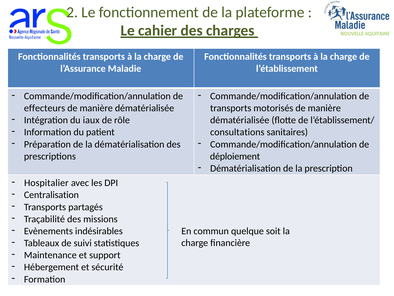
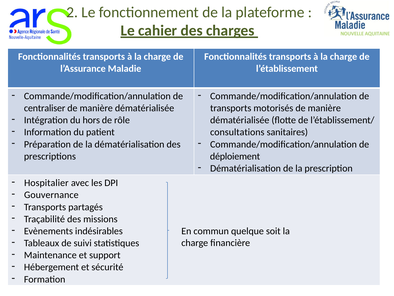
effecteurs: effecteurs -> centraliser
iaux: iaux -> hors
Centralisation: Centralisation -> Gouvernance
